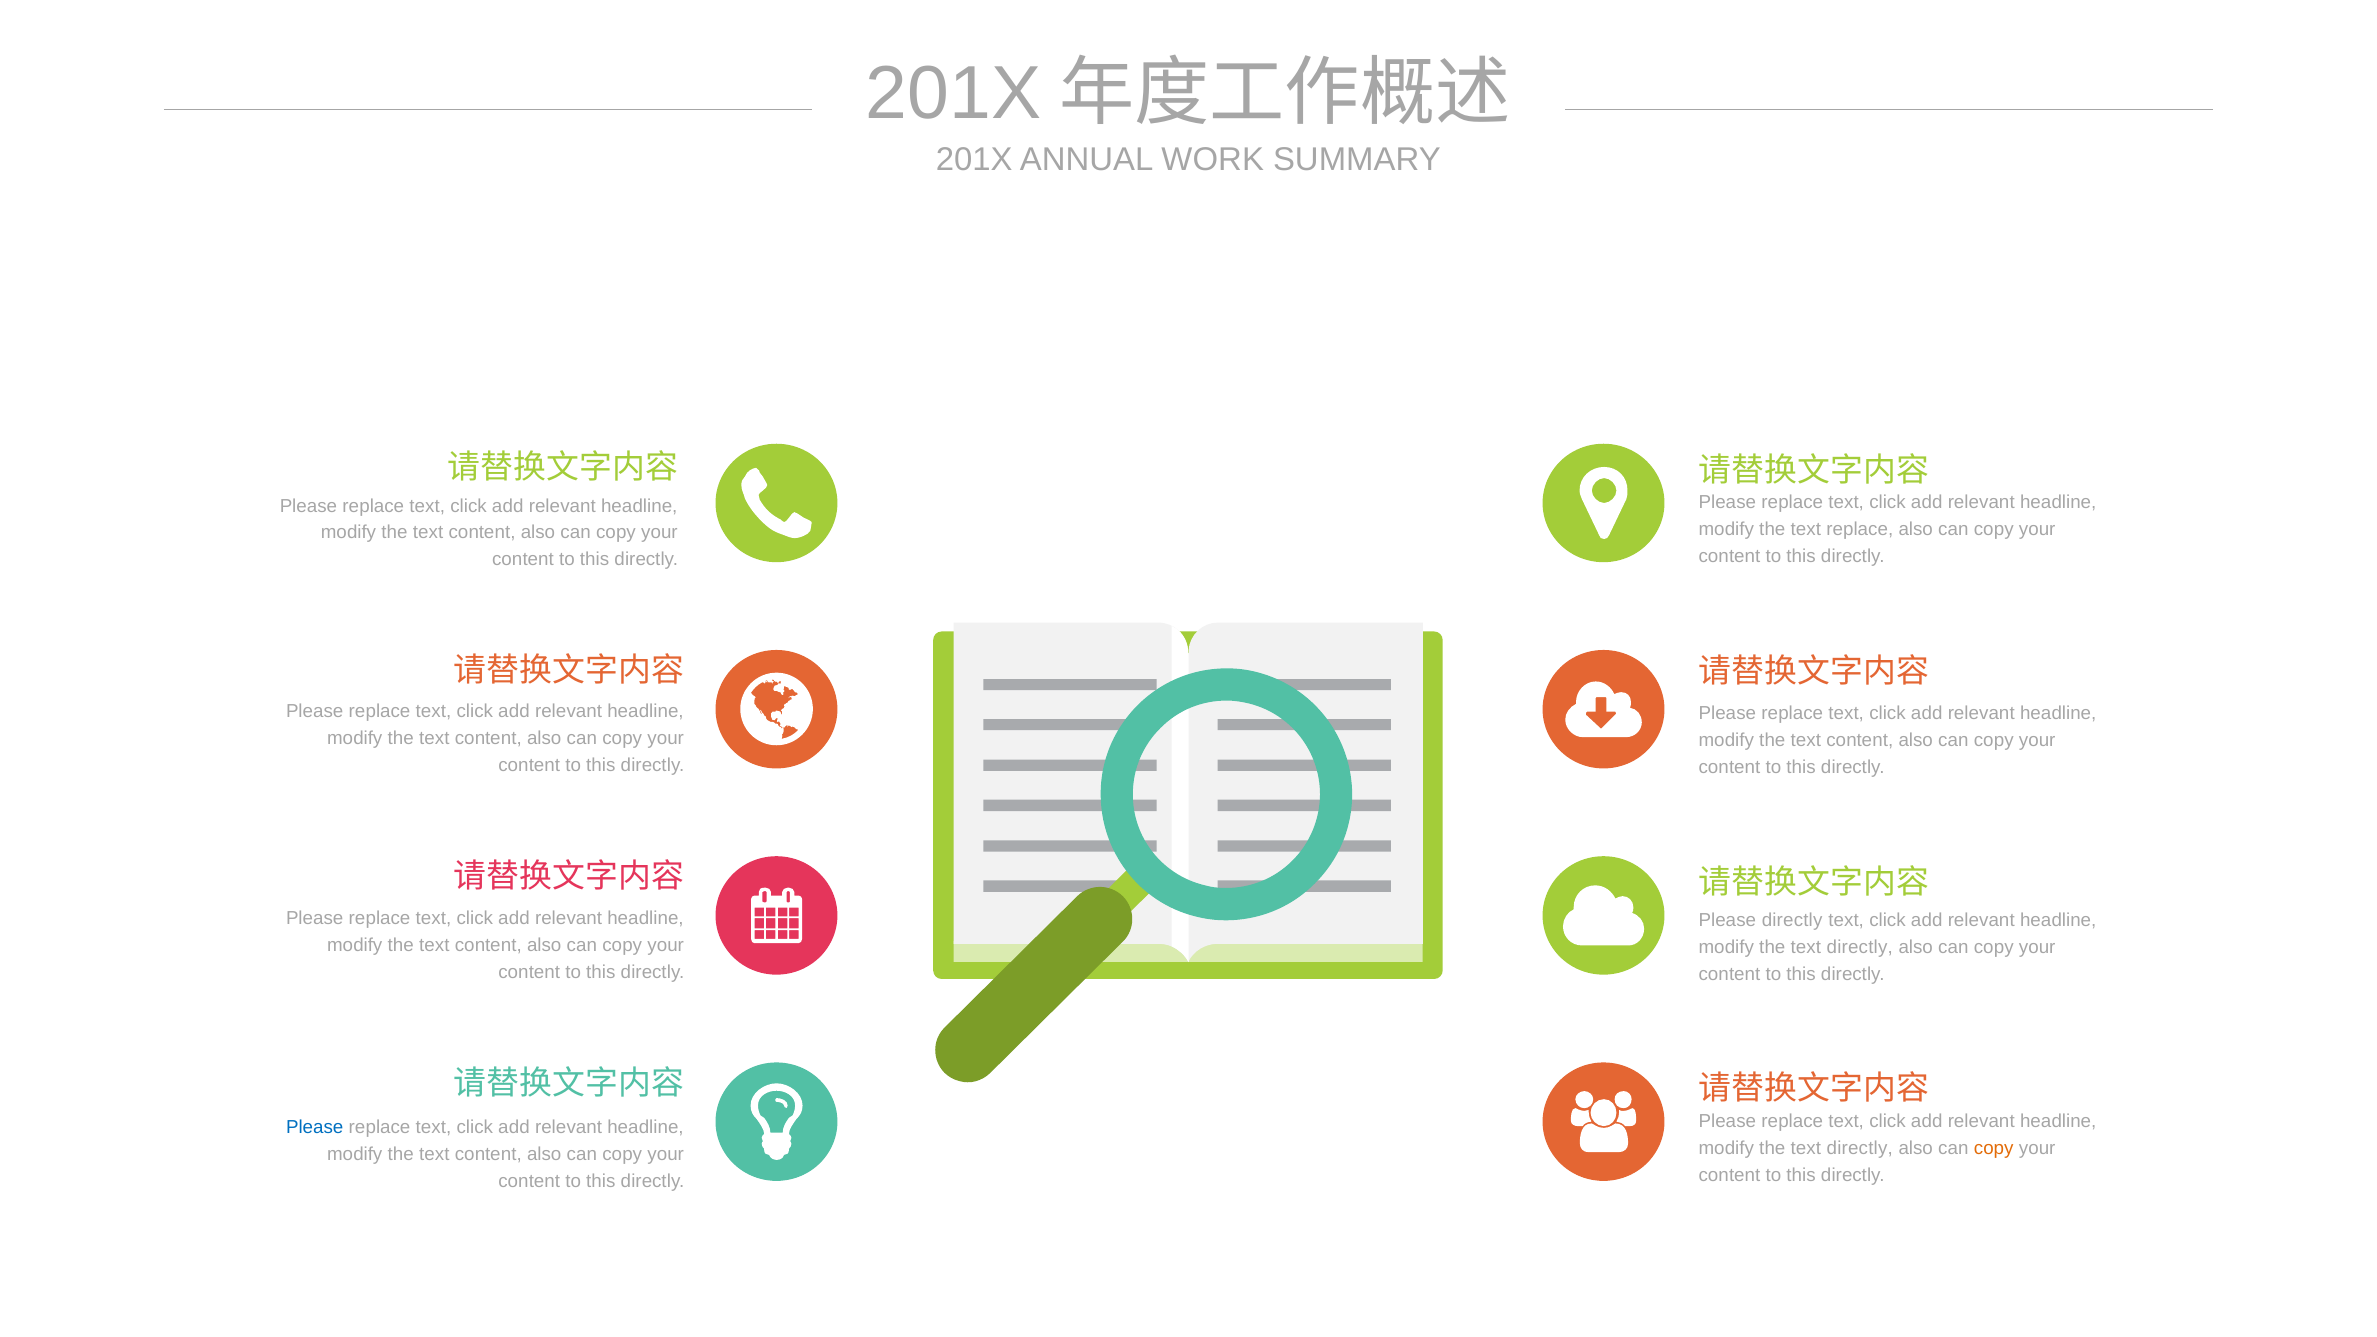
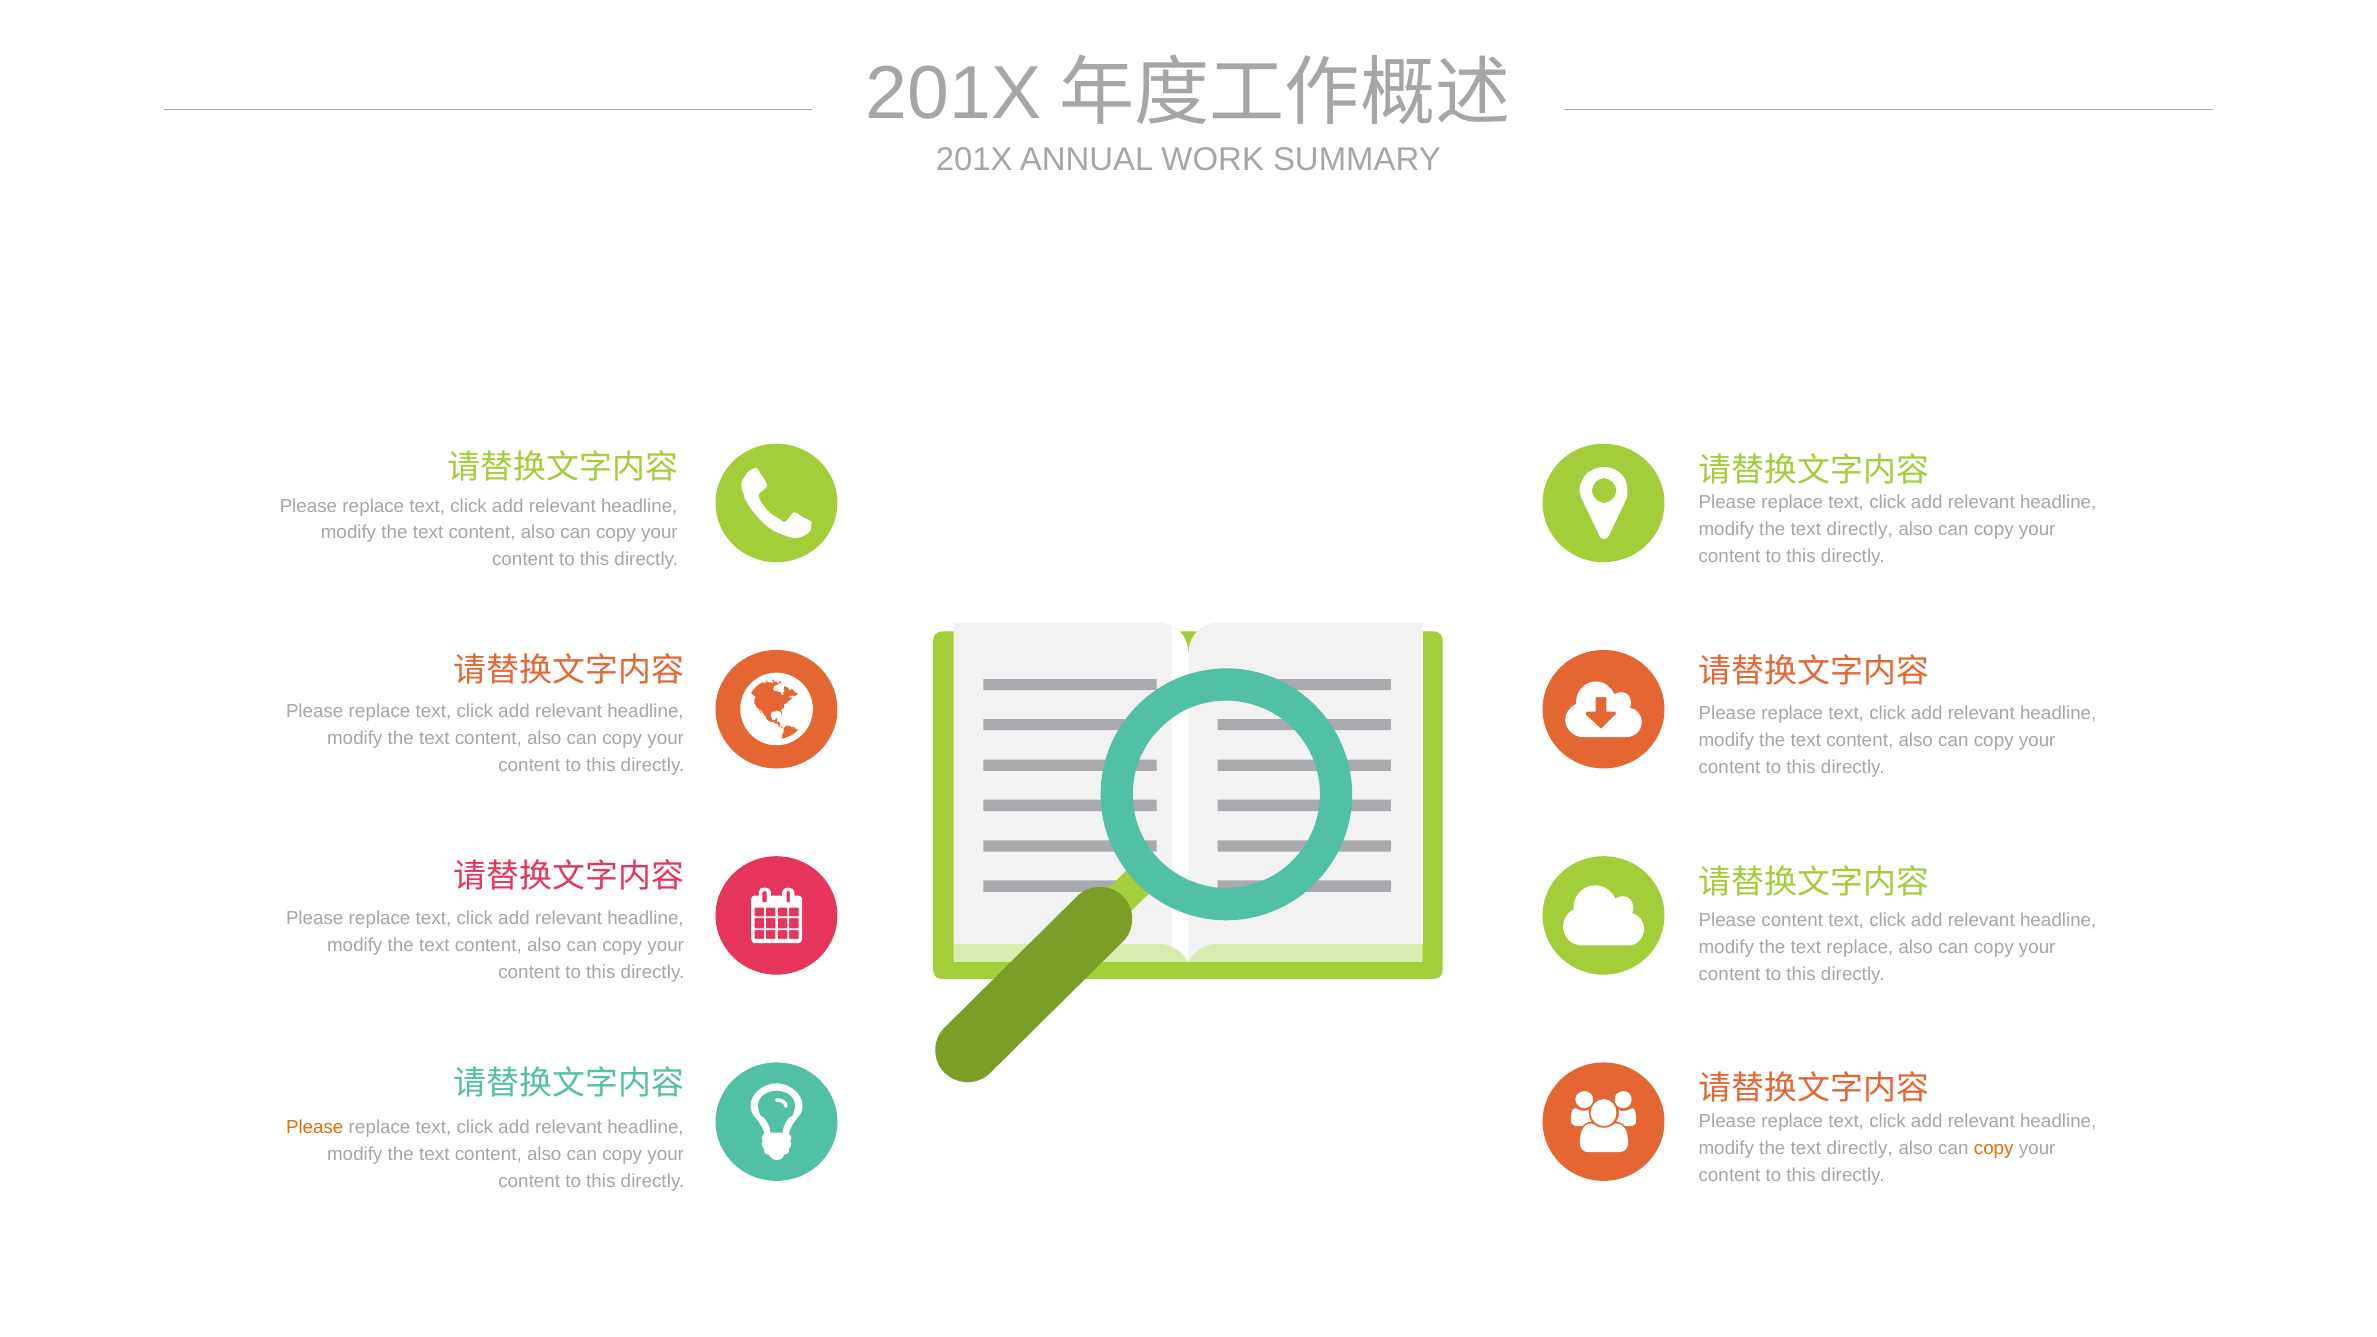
replace at (1860, 530): replace -> directly
Please directly: directly -> content
directly at (1860, 947): directly -> replace
Please at (315, 1127) colour: blue -> orange
